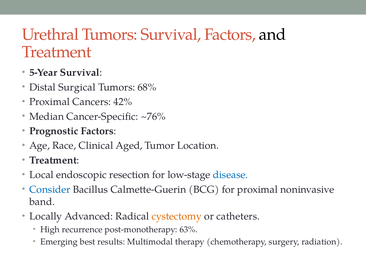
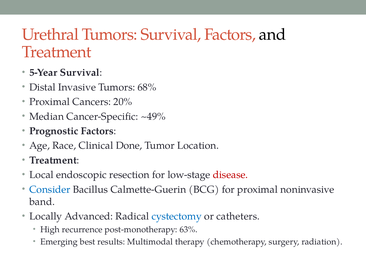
Surgical: Surgical -> Invasive
42%: 42% -> 20%
~76%: ~76% -> ~49%
Aged: Aged -> Done
disease colour: blue -> red
cystectomy colour: orange -> blue
